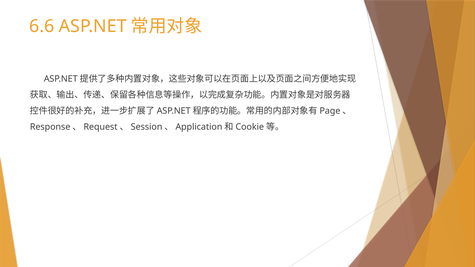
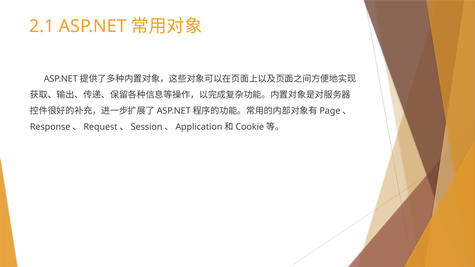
6.6: 6.6 -> 2.1
